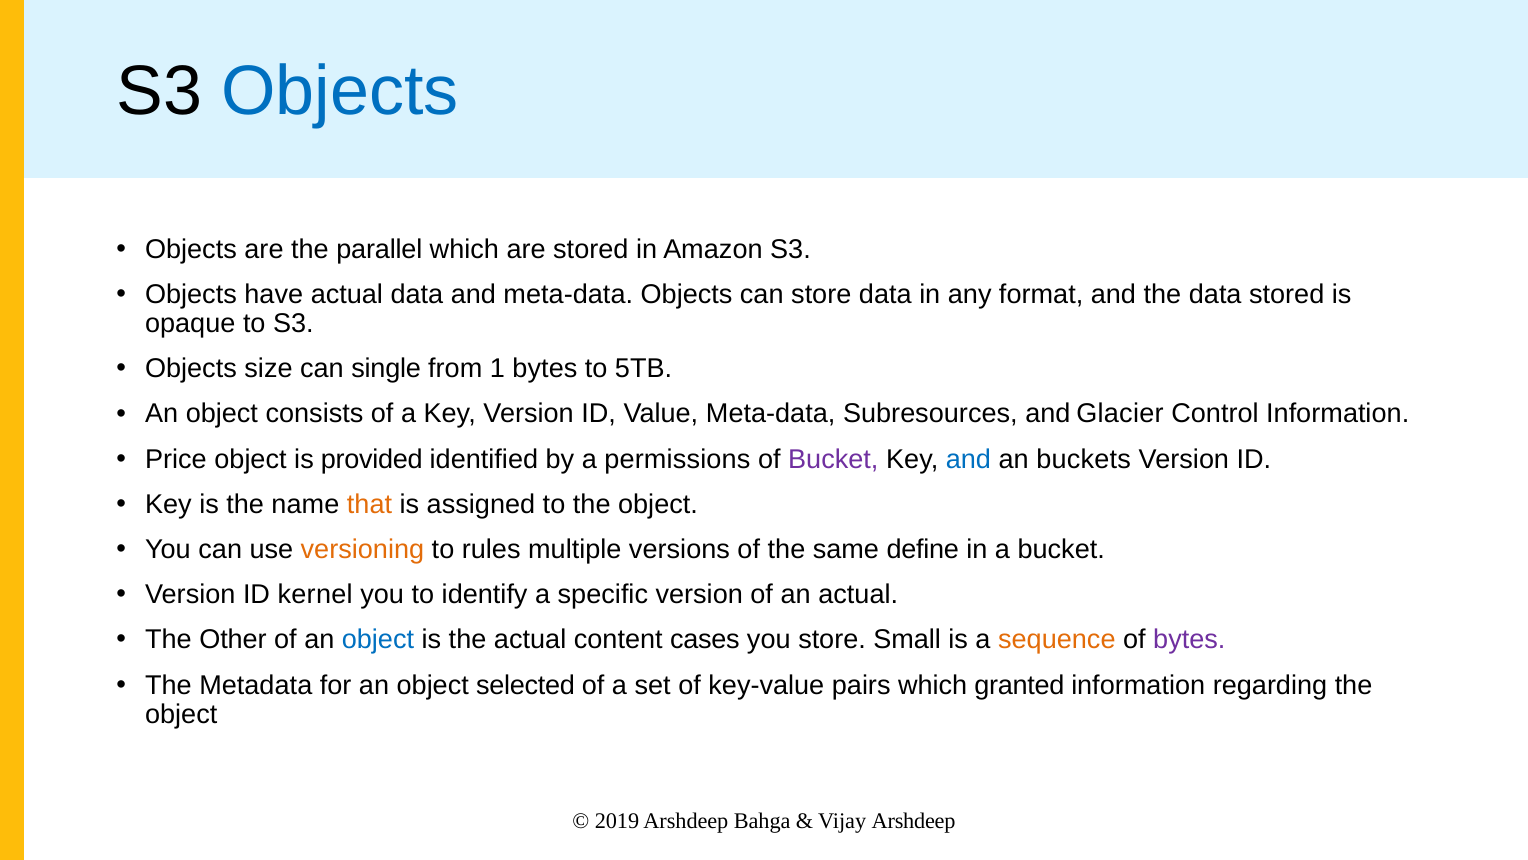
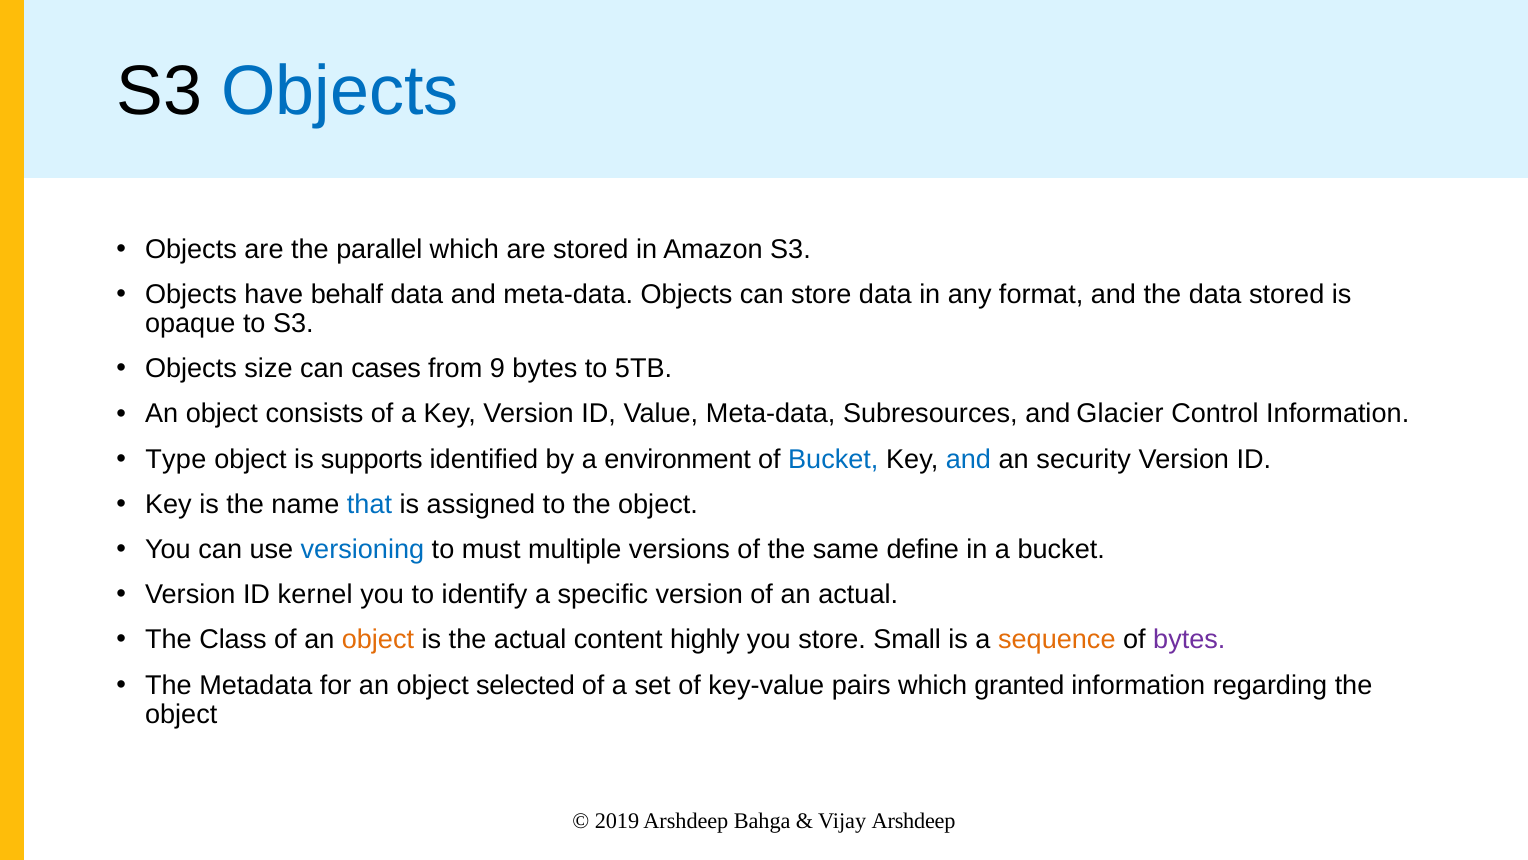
have actual: actual -> behalf
single: single -> cases
1: 1 -> 9
Price: Price -> Type
provided: provided -> supports
permissions: permissions -> environment
Bucket at (833, 459) colour: purple -> blue
buckets: buckets -> security
that colour: orange -> blue
versioning colour: orange -> blue
rules: rules -> must
Other: Other -> Class
object at (378, 639) colour: blue -> orange
cases: cases -> highly
